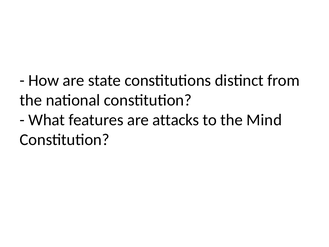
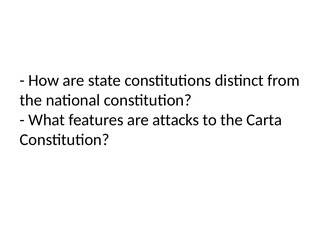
Mind: Mind -> Carta
